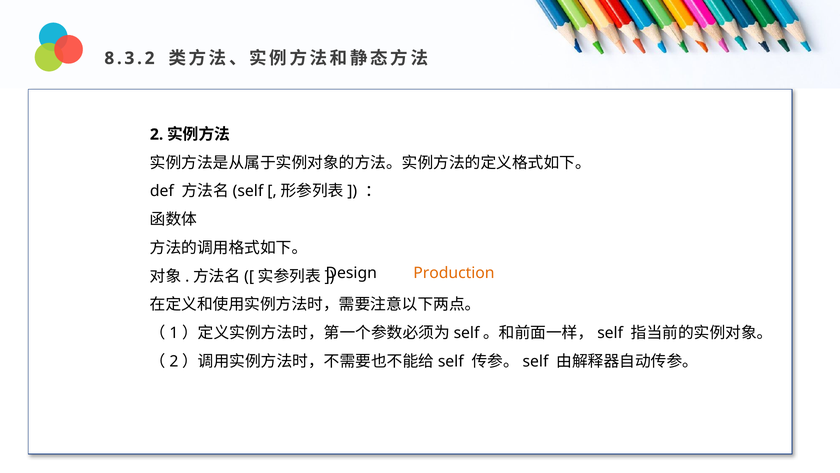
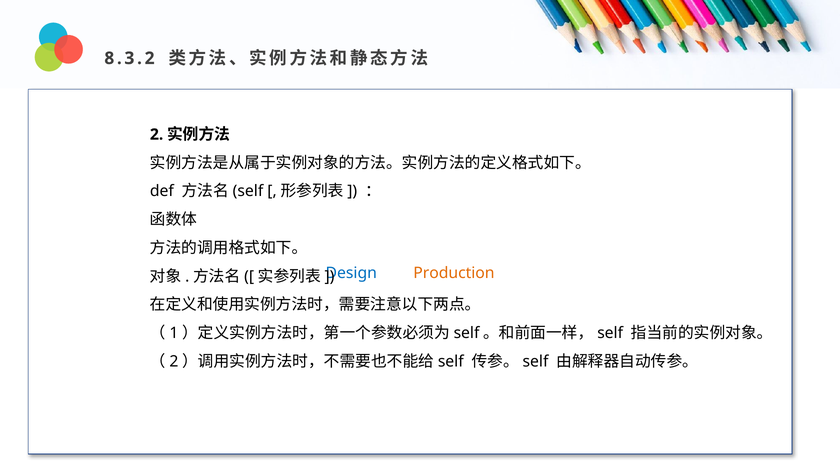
Design colour: black -> blue
